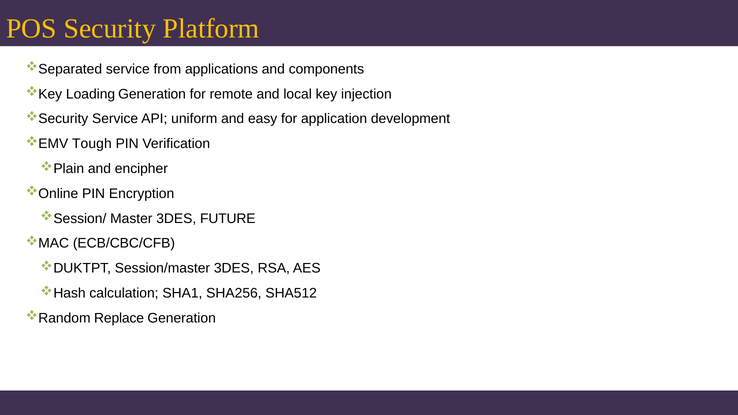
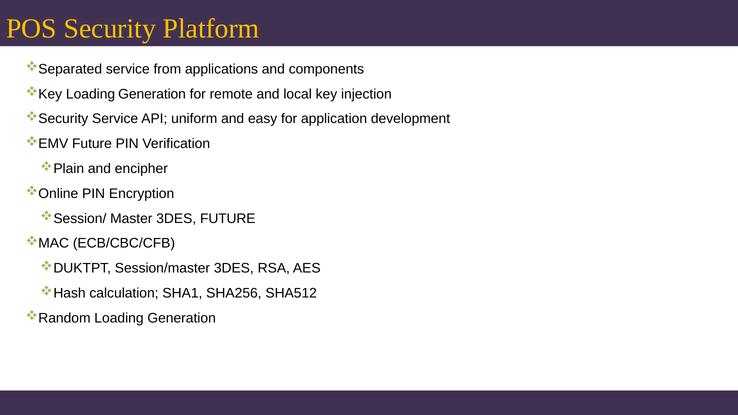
Tough at (92, 144): Tough -> Future
Replace at (119, 318): Replace -> Loading
